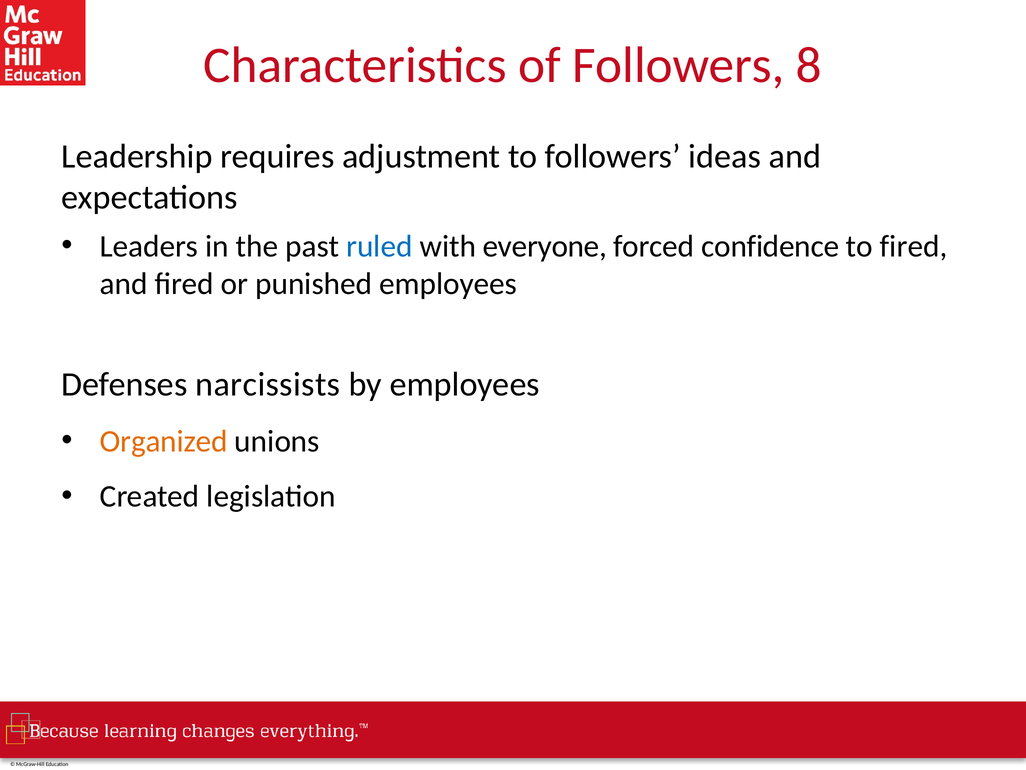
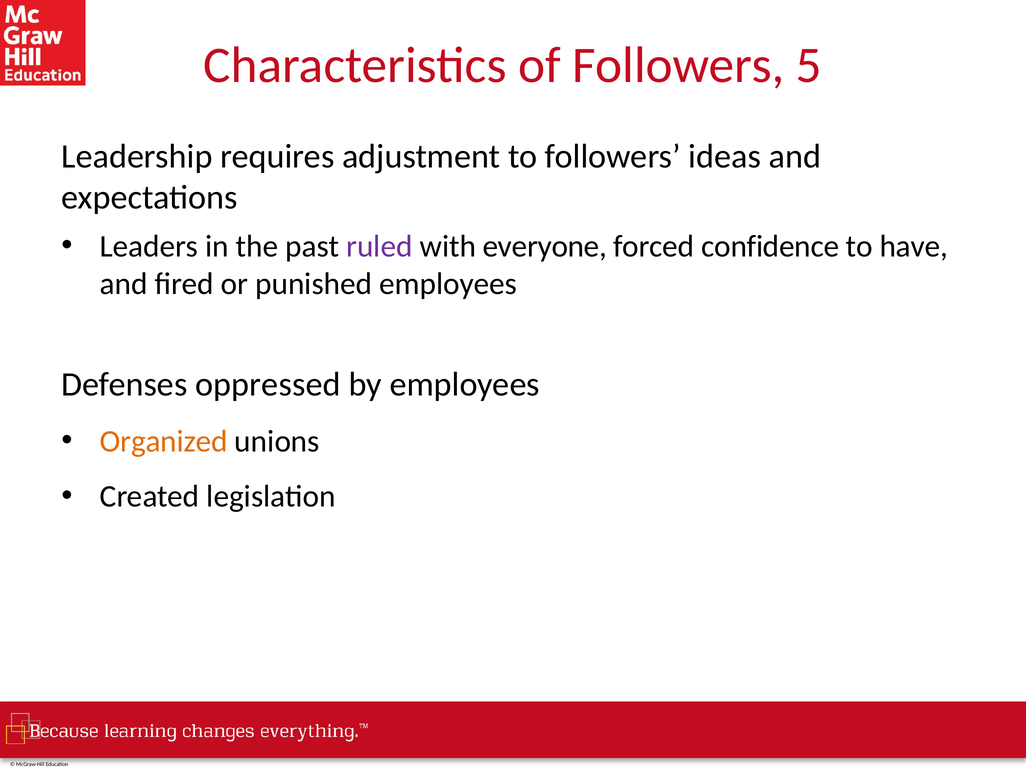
8: 8 -> 5
ruled colour: blue -> purple
to fired: fired -> have
narcissists: narcissists -> oppressed
